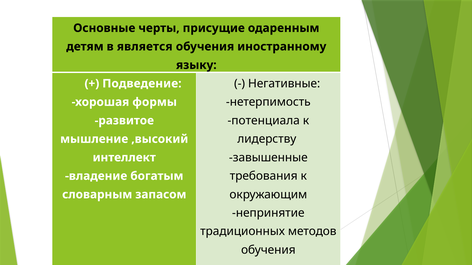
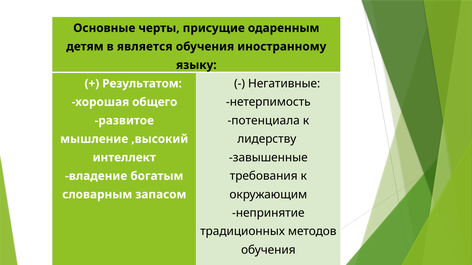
Подведение: Подведение -> Результатом
формы: формы -> общего
